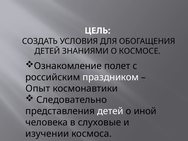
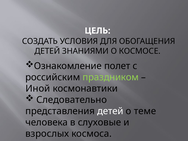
праздником colour: white -> light green
Опыт: Опыт -> Иной
иной: иной -> теме
изучении: изучении -> взрослых
